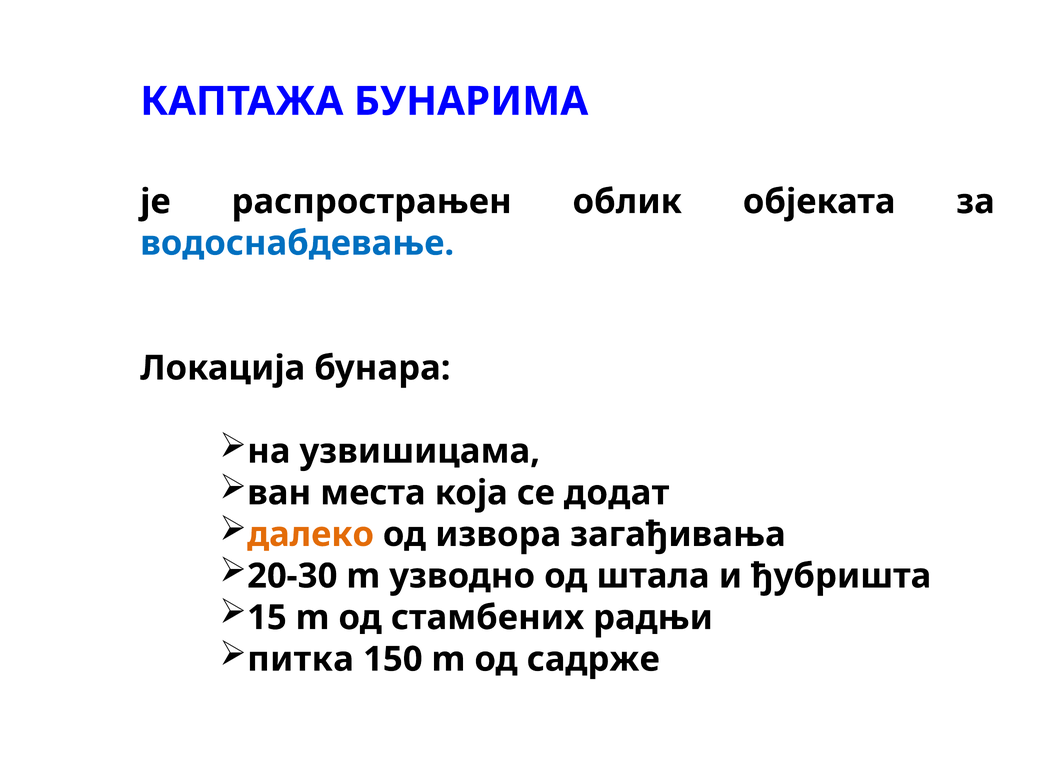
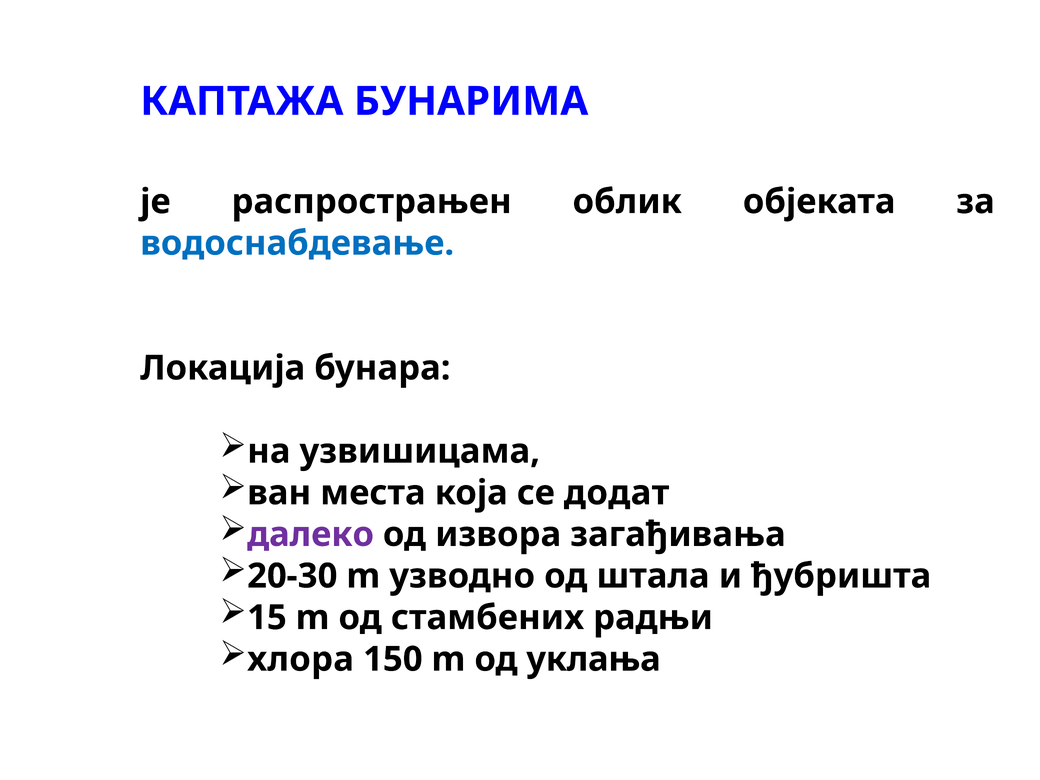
далеко colour: orange -> purple
питка: питка -> хлора
садржe: садржe -> уклања
